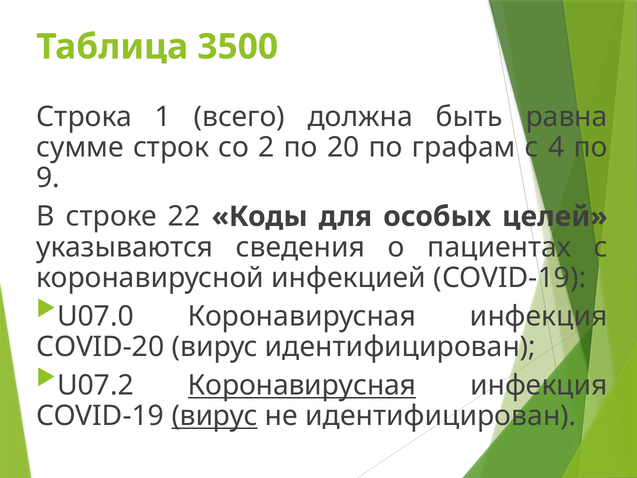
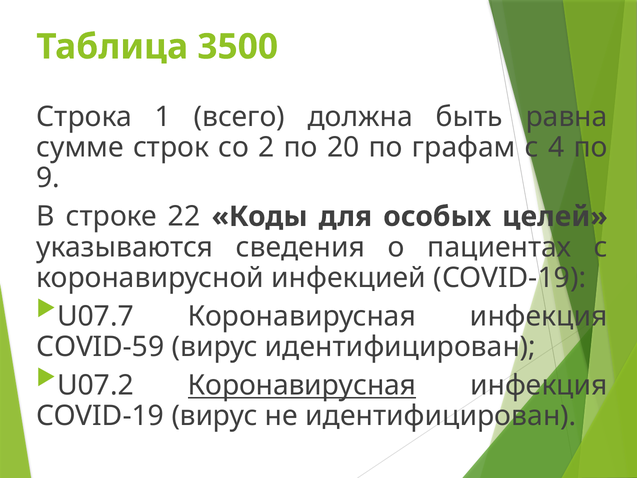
U07.0: U07.0 -> U07.7
COVID-20: COVID-20 -> COVID-59
вирус at (215, 416) underline: present -> none
